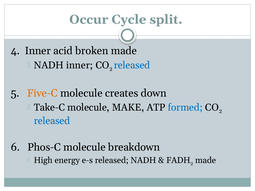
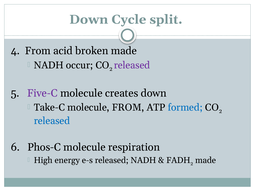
Occur at (89, 20): Occur -> Down
4 Inner: Inner -> From
NADH inner: inner -> occur
released at (132, 65) colour: blue -> purple
Five-C colour: orange -> purple
molecule MAKE: MAKE -> FROM
breakdown: breakdown -> respiration
